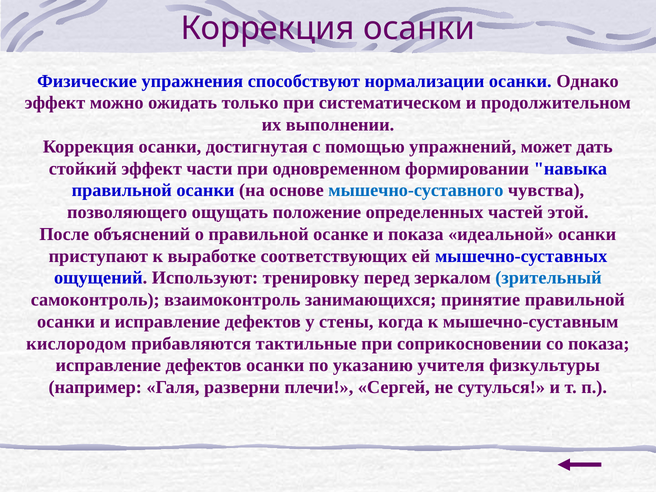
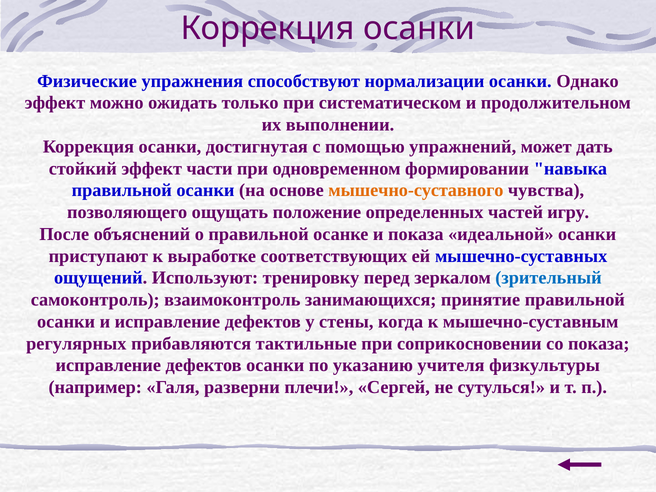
мышечно-суставного colour: blue -> orange
этой: этой -> игру
кислородом: кислородом -> регулярных
